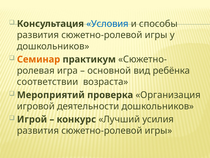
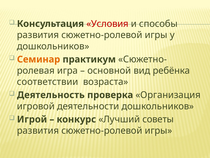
Условия colour: blue -> red
Мероприятий: Мероприятий -> Деятельность
усилия: усилия -> советы
